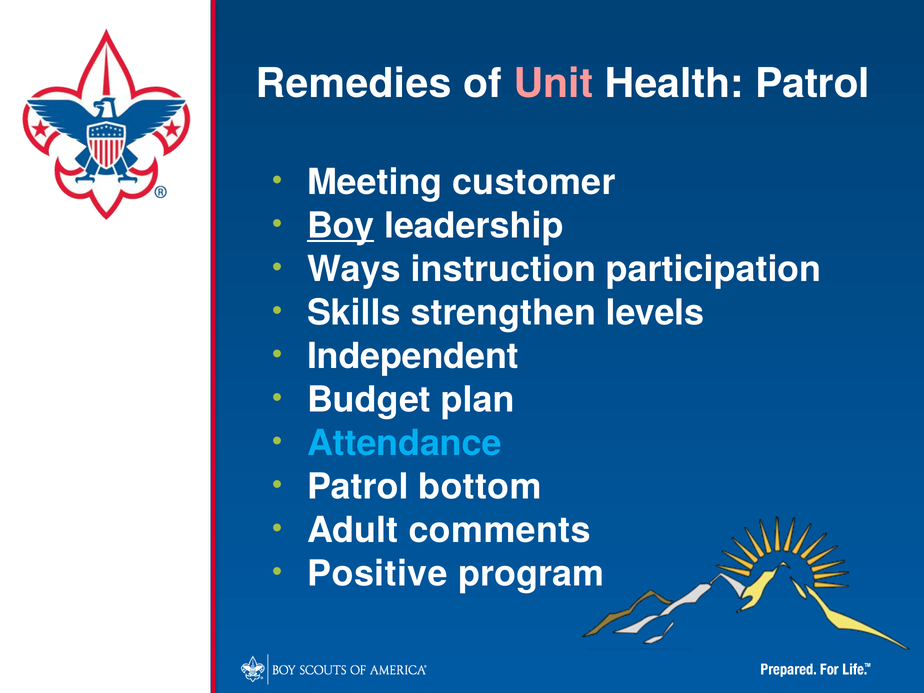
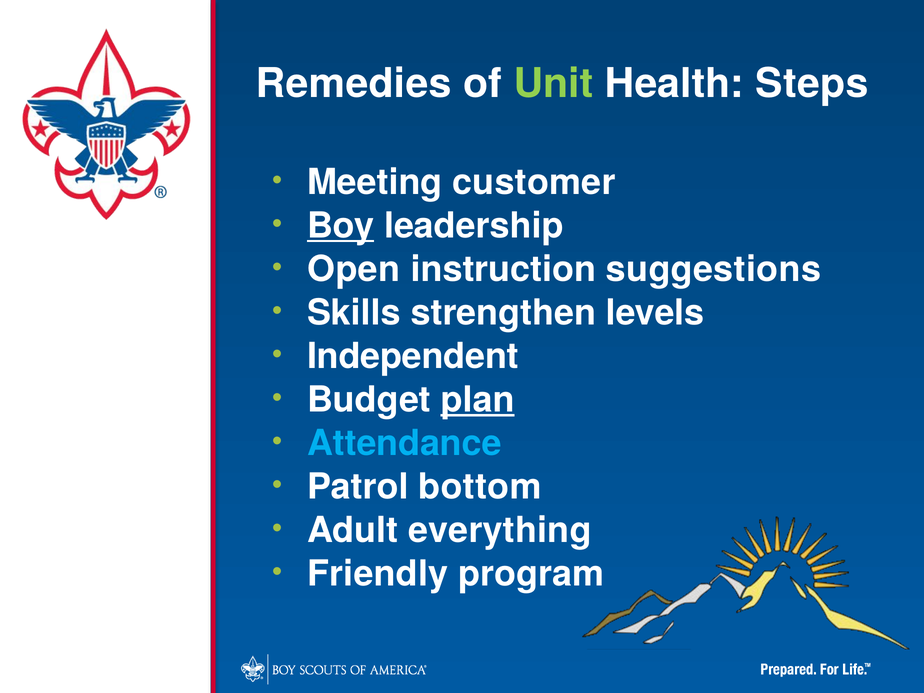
Unit colour: pink -> light green
Health Patrol: Patrol -> Steps
Ways: Ways -> Open
participation: participation -> suggestions
plan underline: none -> present
comments: comments -> everything
Positive: Positive -> Friendly
